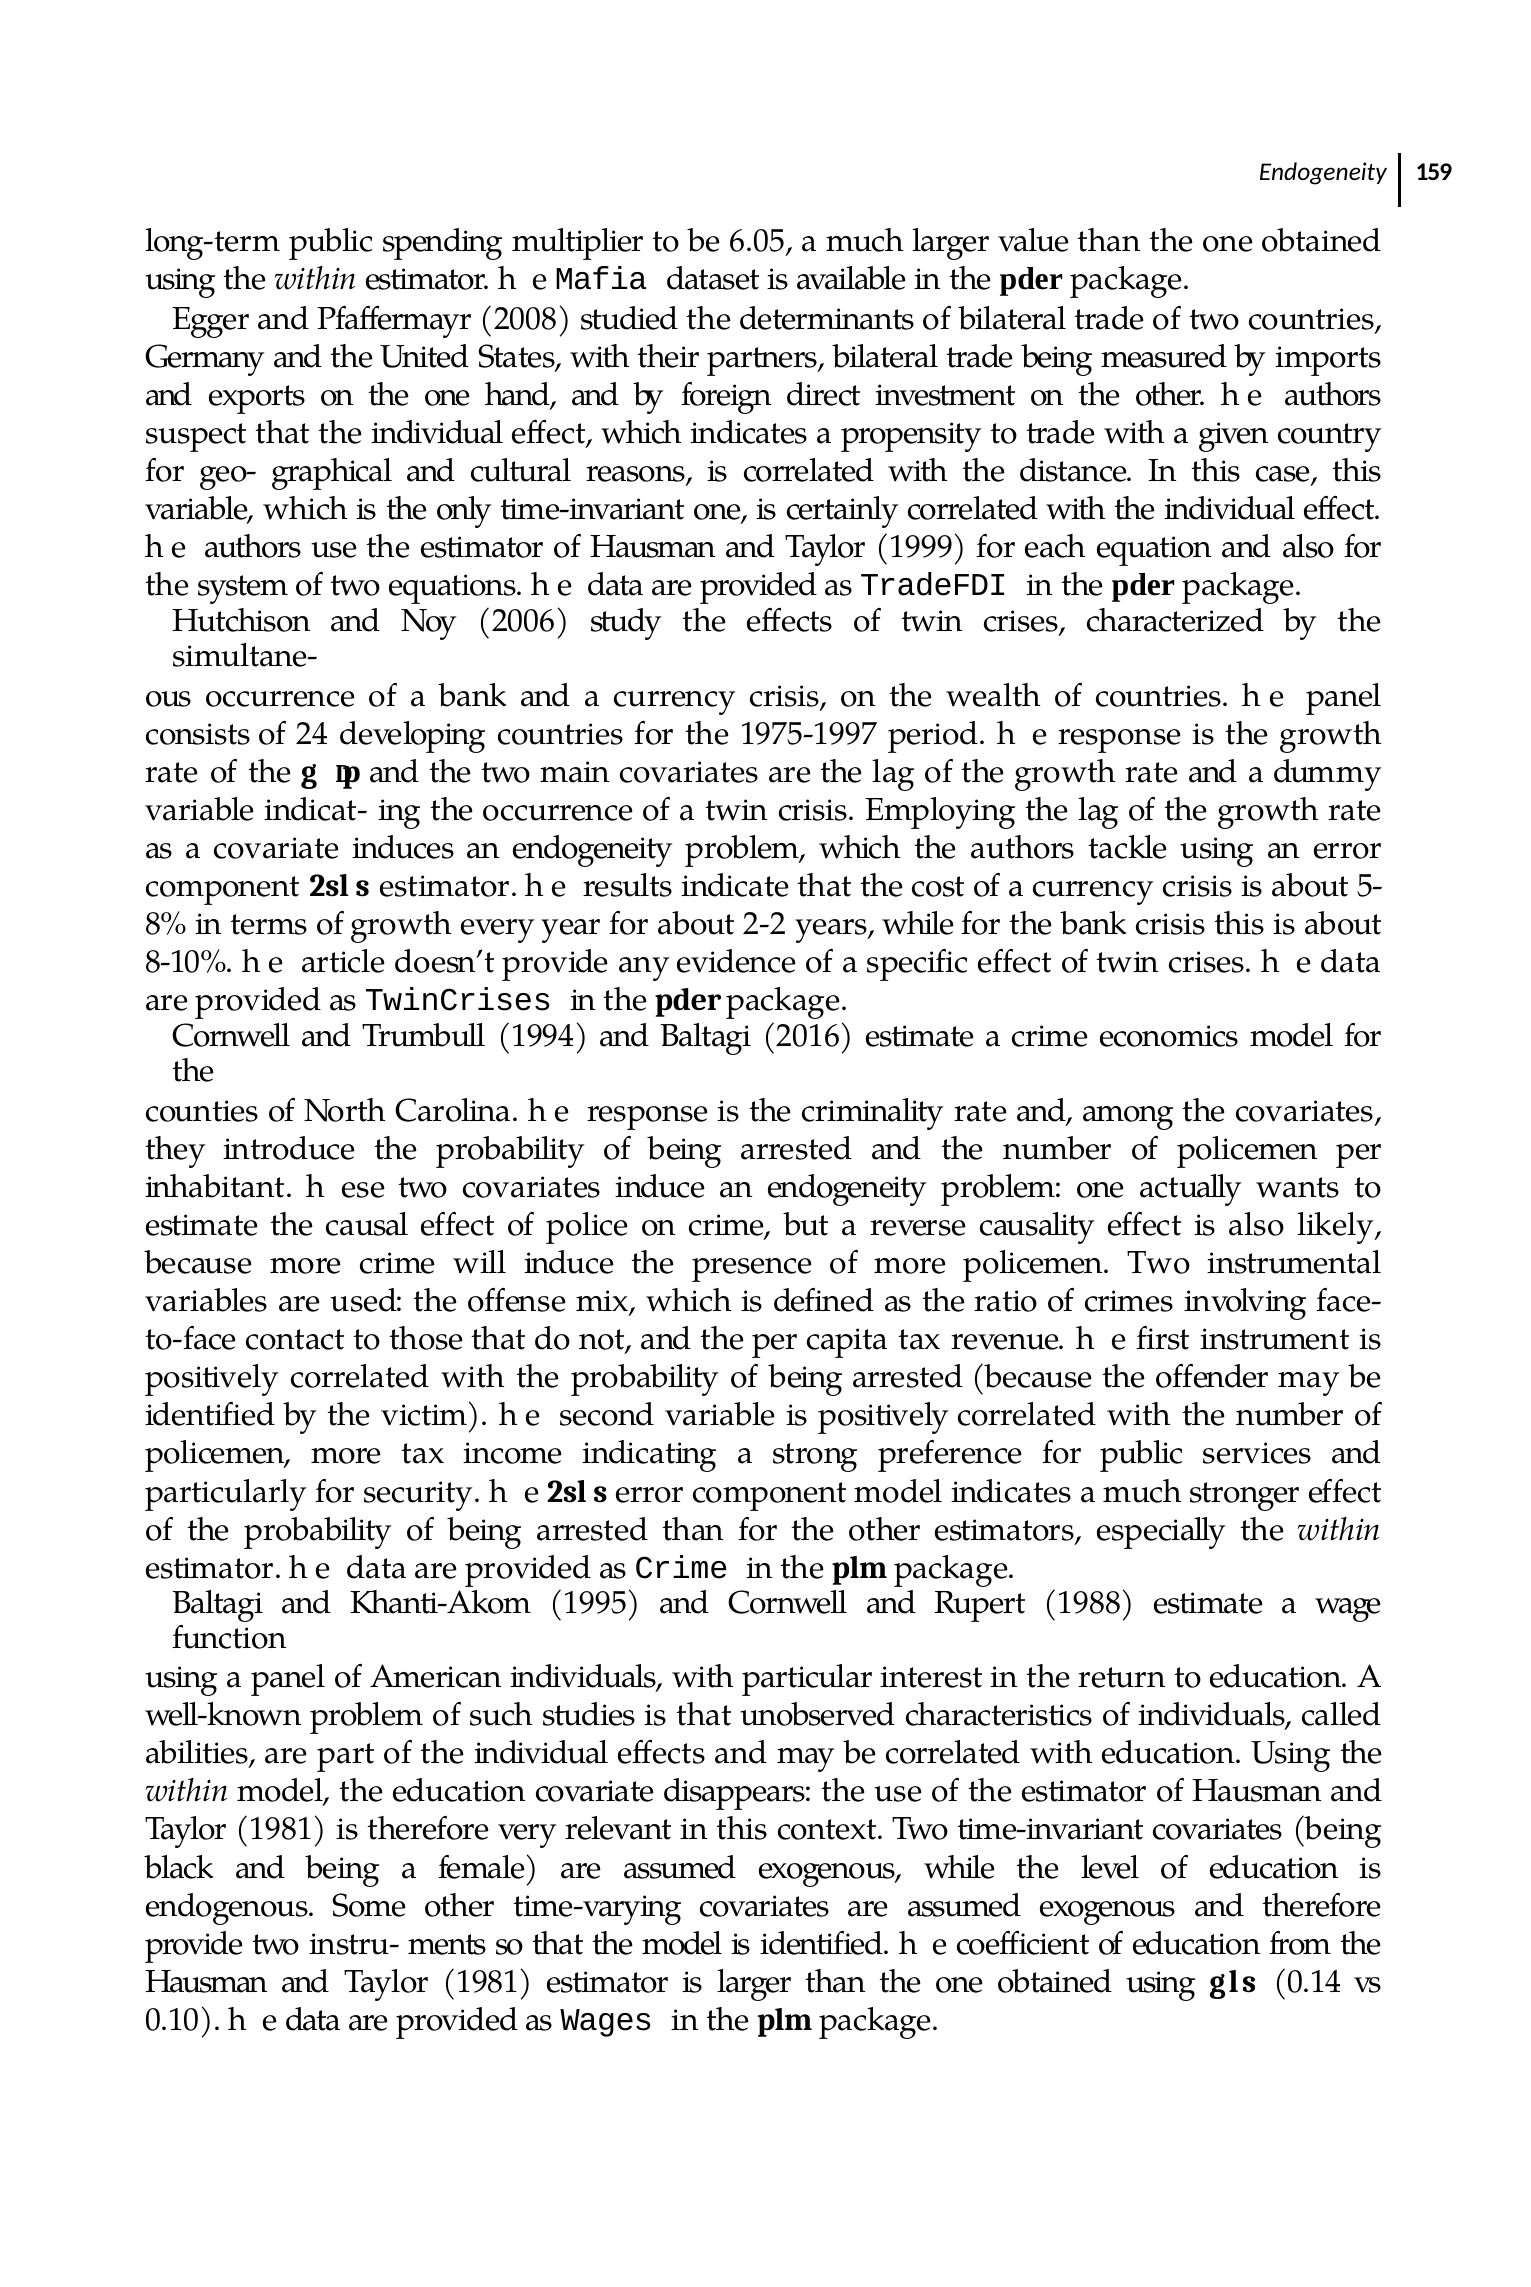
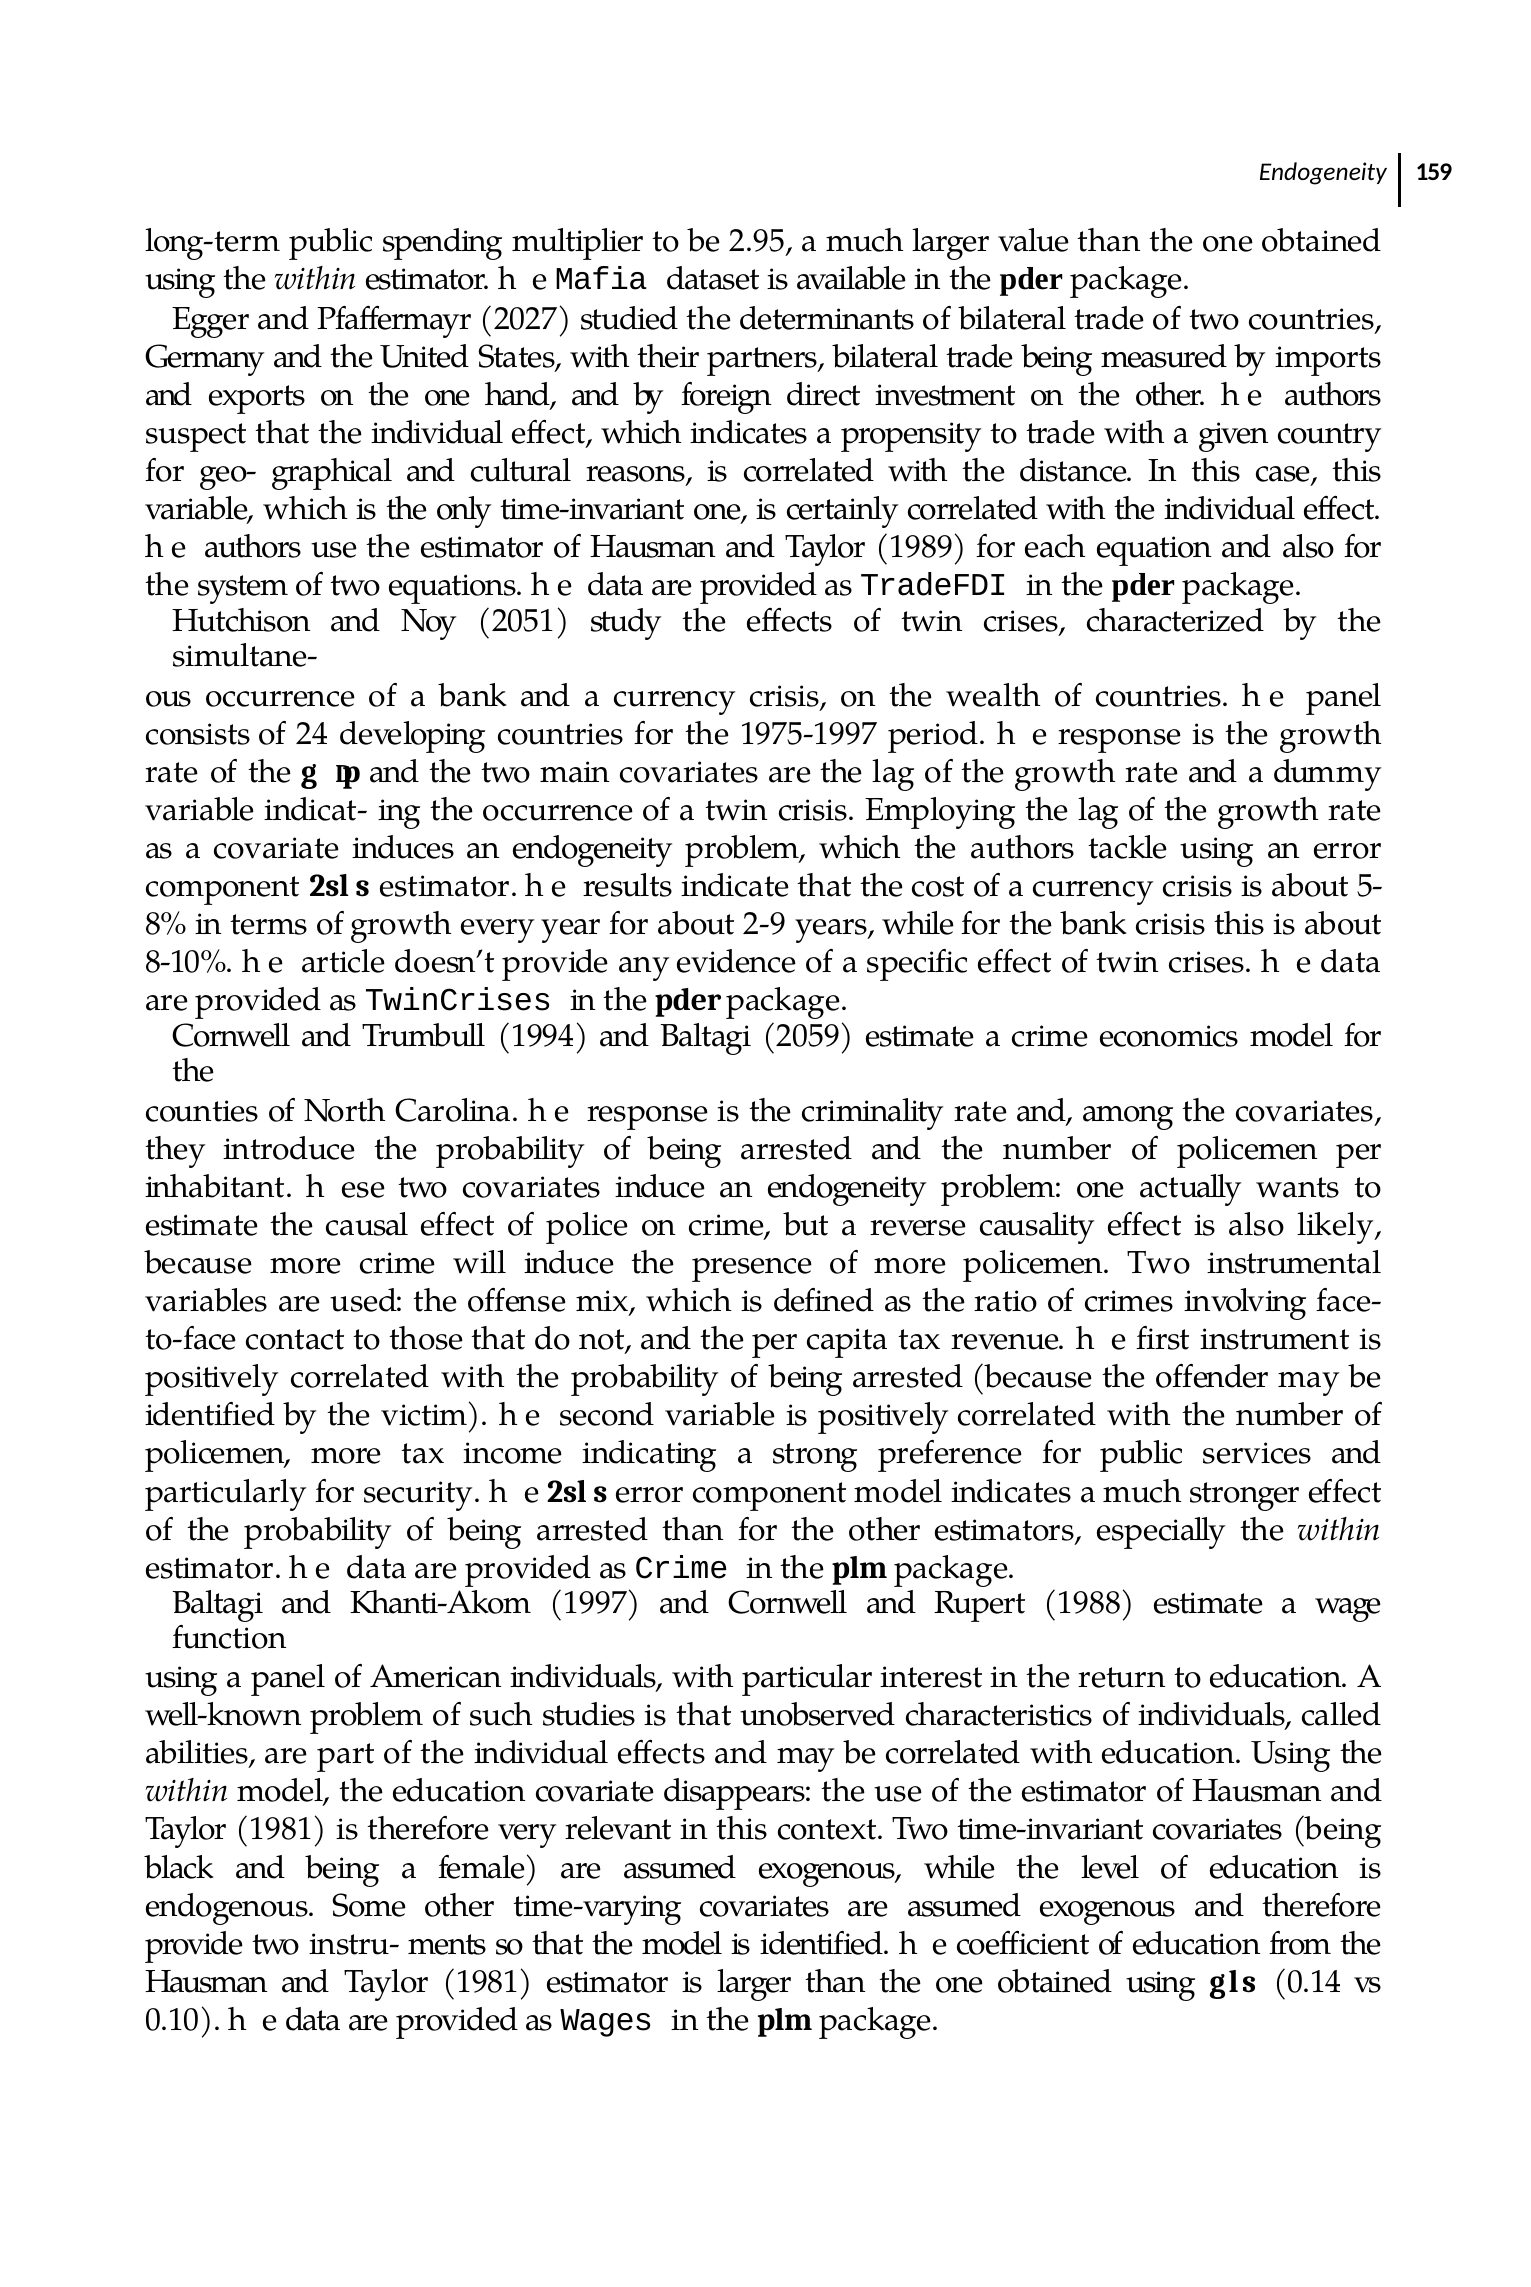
6.05: 6.05 -> 2.95
2008: 2008 -> 2027
1999: 1999 -> 1989
2006: 2006 -> 2051
2-2: 2-2 -> 2-9
2016: 2016 -> 2059
1995: 1995 -> 1997
